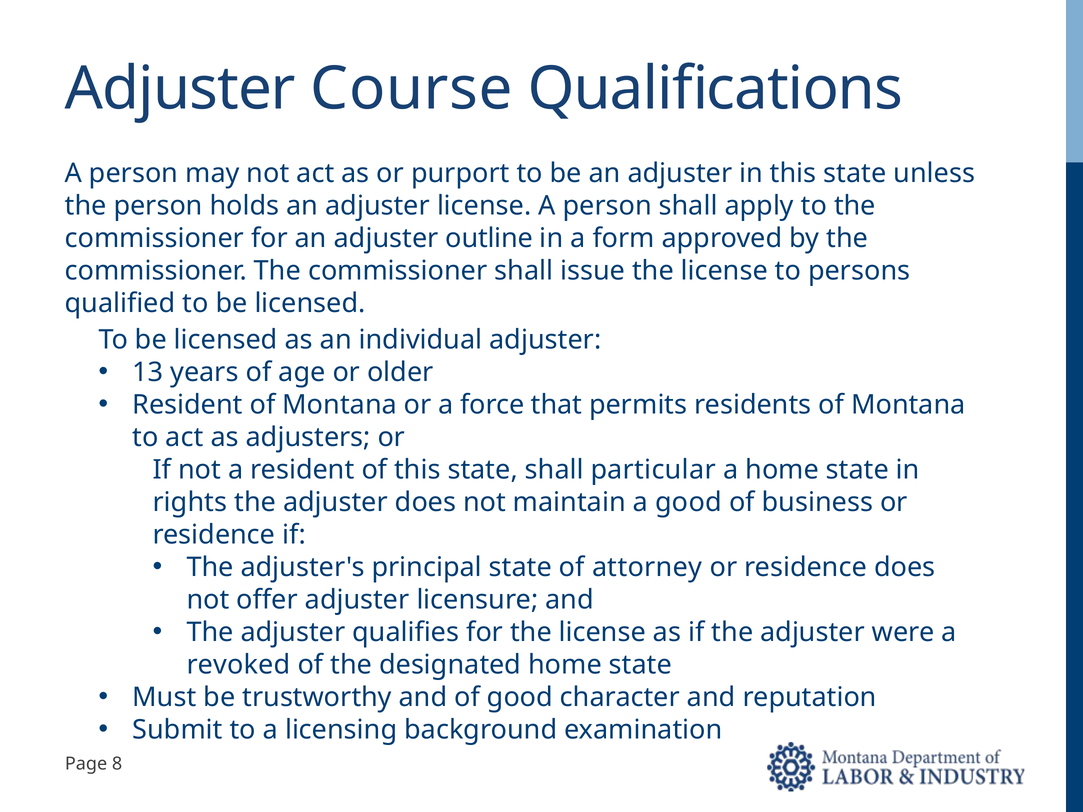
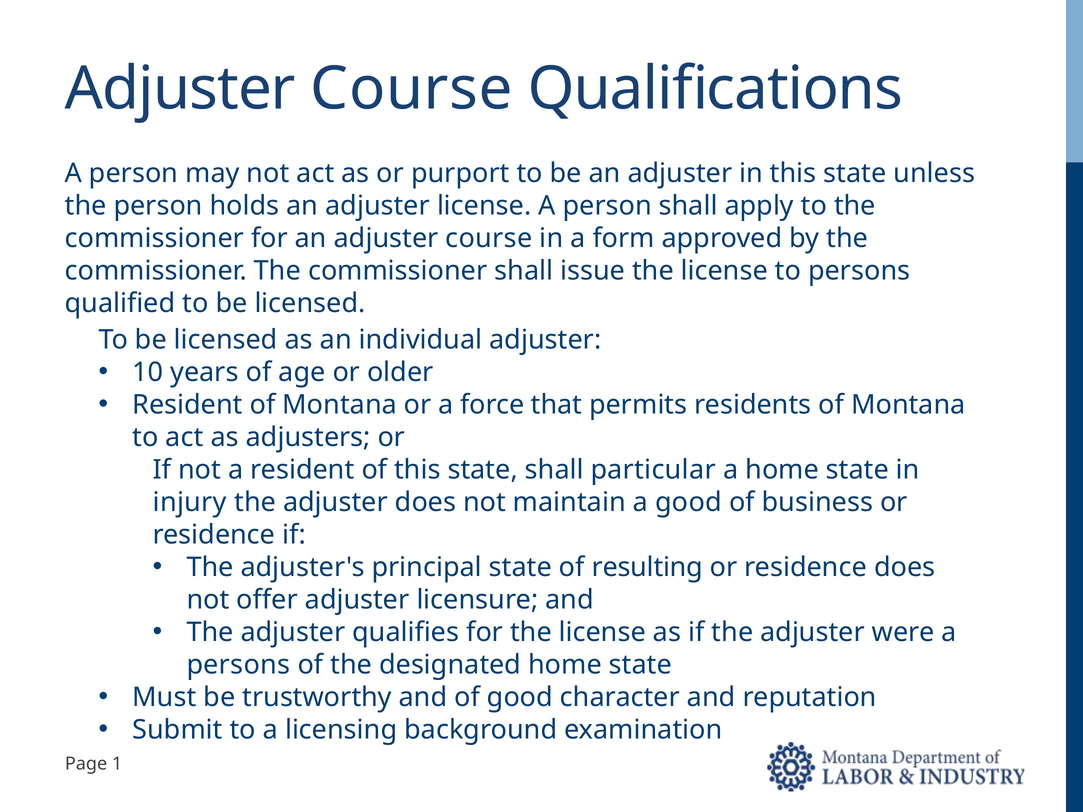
an adjuster outline: outline -> course
13: 13 -> 10
rights: rights -> injury
attorney: attorney -> resulting
revoked at (238, 665): revoked -> persons
8: 8 -> 1
